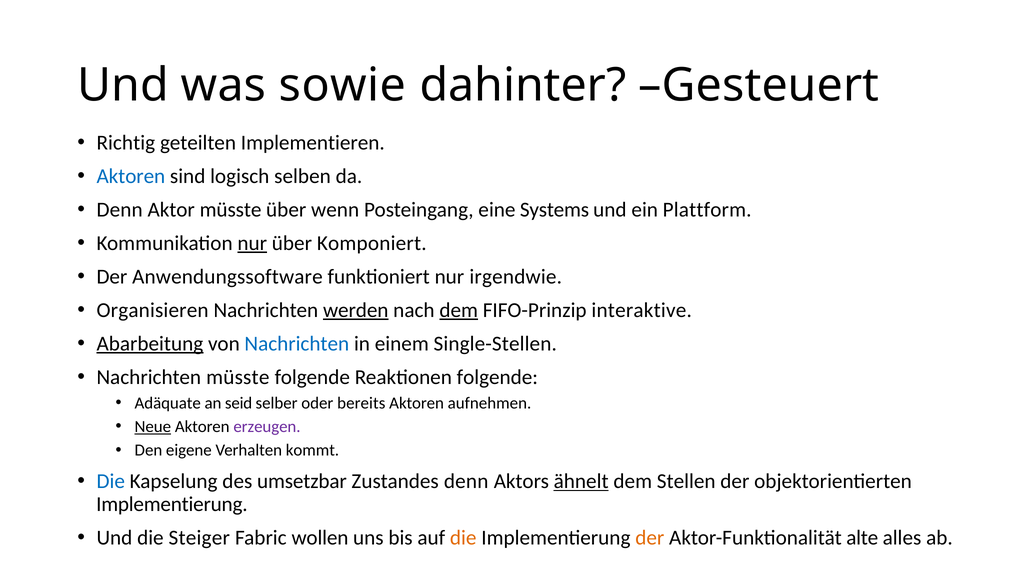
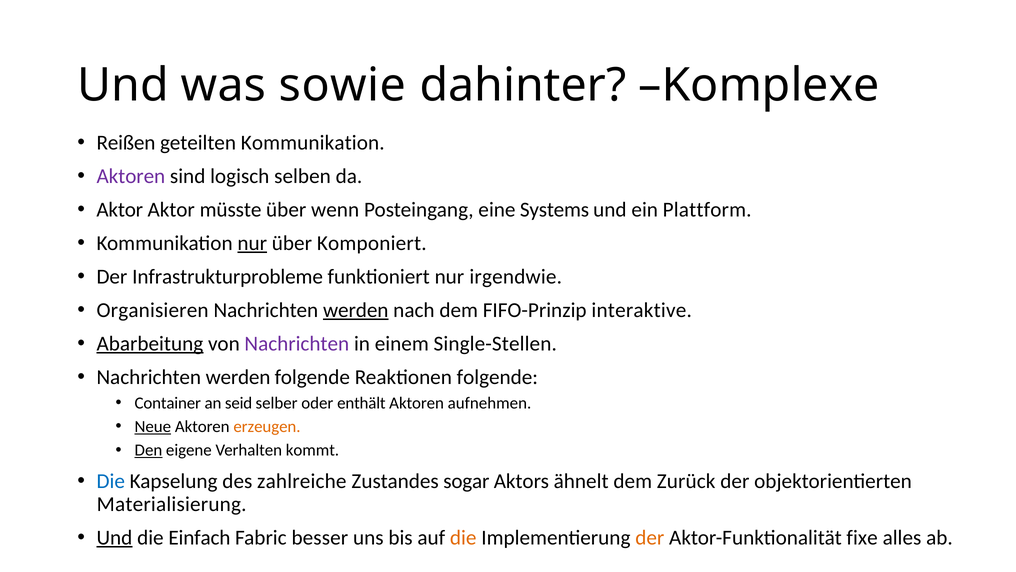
Gesteuert: Gesteuert -> Komplexe
Richtig: Richtig -> Reißen
geteilten Implementieren: Implementieren -> Kommunikation
Aktoren at (131, 176) colour: blue -> purple
Denn at (120, 210): Denn -> Aktor
Anwendungssoftware: Anwendungssoftware -> Infrastrukturprobleme
dem at (459, 310) underline: present -> none
Nachrichten at (297, 343) colour: blue -> purple
müsste at (238, 377): müsste -> werden
Adäquate: Adäquate -> Container
bereits: bereits -> enthält
erzeugen colour: purple -> orange
Den underline: none -> present
umsetzbar: umsetzbar -> zahlreiche
Zustandes denn: denn -> sogar
ähnelt underline: present -> none
Stellen: Stellen -> Zurück
Implementierung at (172, 504): Implementierung -> Materialisierung
Und at (114, 537) underline: none -> present
Steiger: Steiger -> Einfach
wollen: wollen -> besser
alte: alte -> fixe
